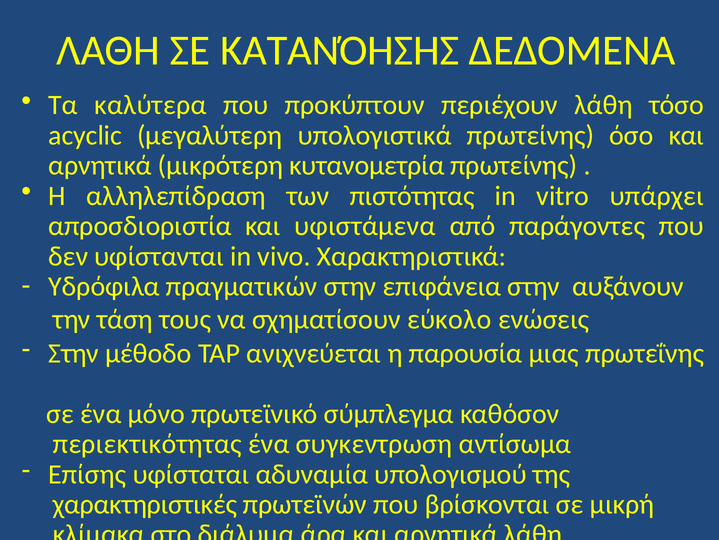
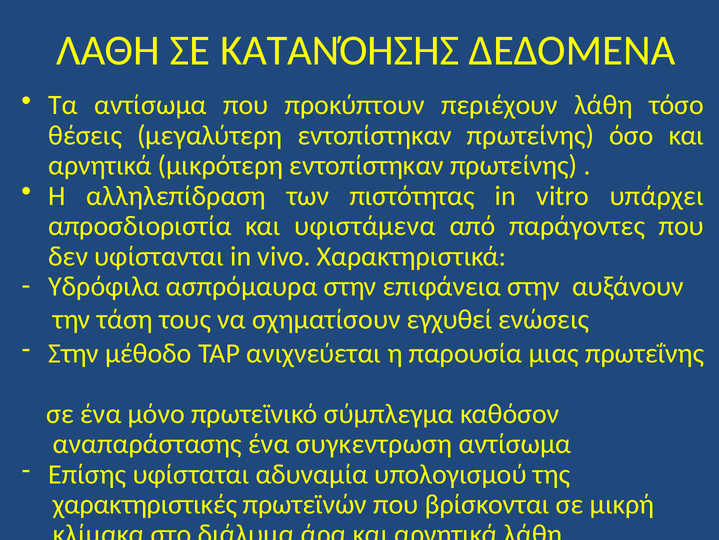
Τα καλύτερα: καλύτερα -> αντίσωμα
acyclic: acyclic -> θέσεις
μεγαλύτερη υπολογιστικά: υπολογιστικά -> εντοπίστηκαν
μικρότερη κυτανομετρία: κυτανομετρία -> εντοπίστηκαν
πραγματικών: πραγματικών -> ασπρόμαυρα
εύκολο: εύκολο -> εγχυθεί
περιεκτικότητας: περιεκτικότητας -> αναπαράστασης
